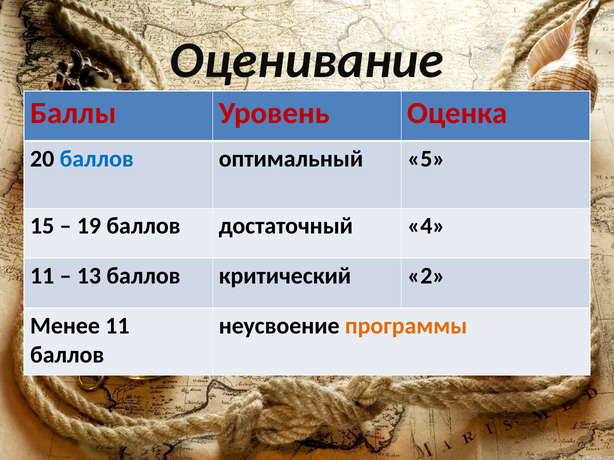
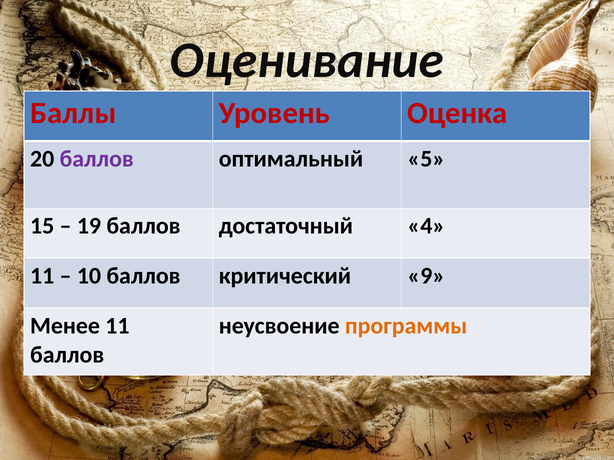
баллов at (97, 159) colour: blue -> purple
13: 13 -> 10
2: 2 -> 9
